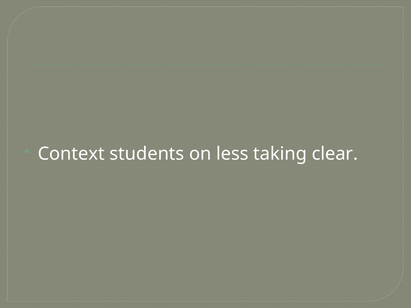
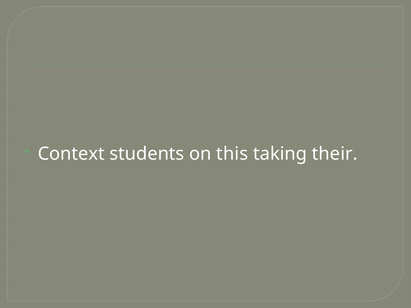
less: less -> this
clear: clear -> their
